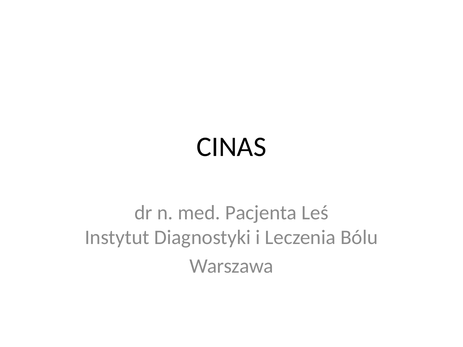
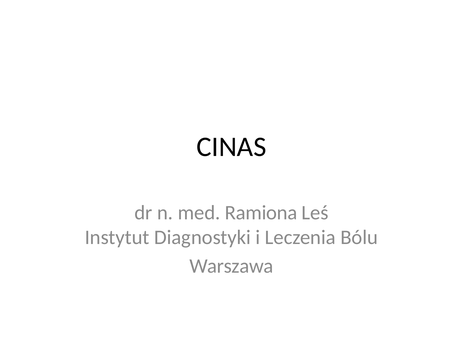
Pacjenta: Pacjenta -> Ramiona
